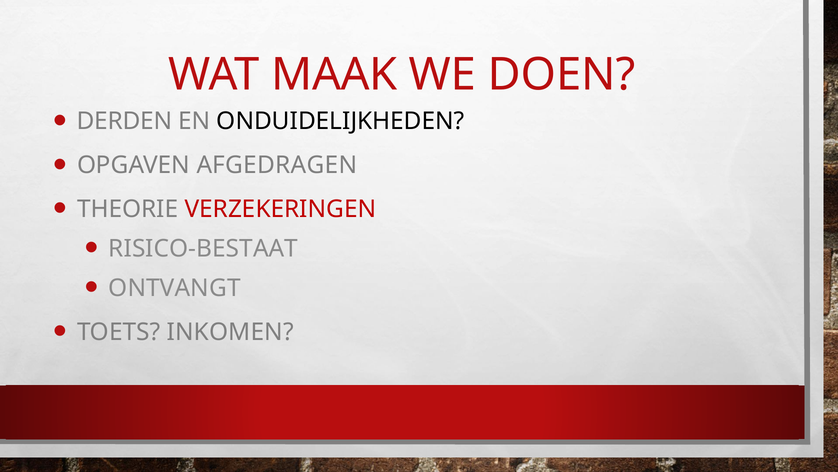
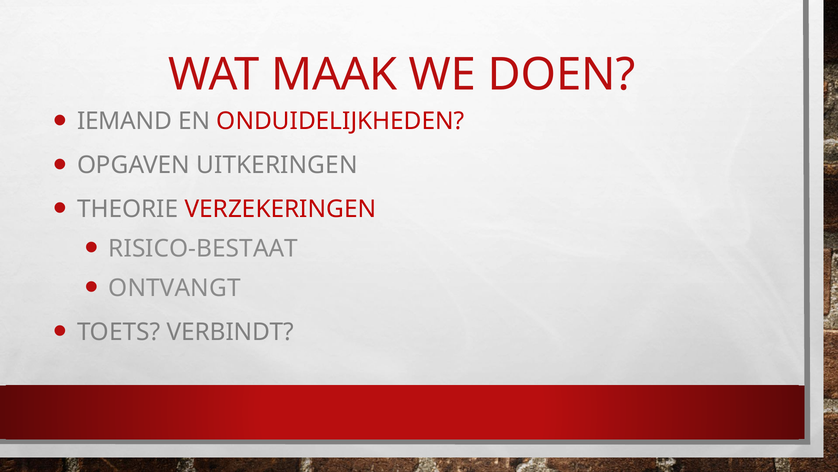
DERDEN: DERDEN -> IEMAND
ONDUIDELIJKHEDEN colour: black -> red
AFGEDRAGEN: AFGEDRAGEN -> UITKERINGEN
INKOMEN: INKOMEN -> VERBINDT
